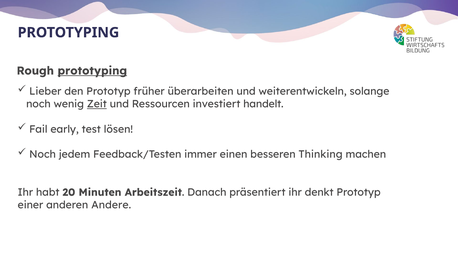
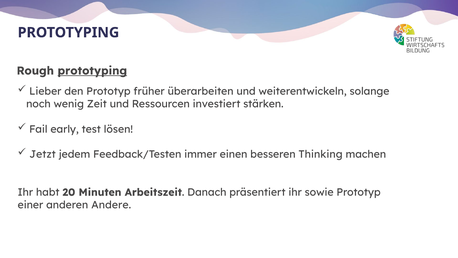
Zeit underline: present -> none
handelt: handelt -> stärken
Noch at (43, 154): Noch -> Jetzt
denkt: denkt -> sowie
